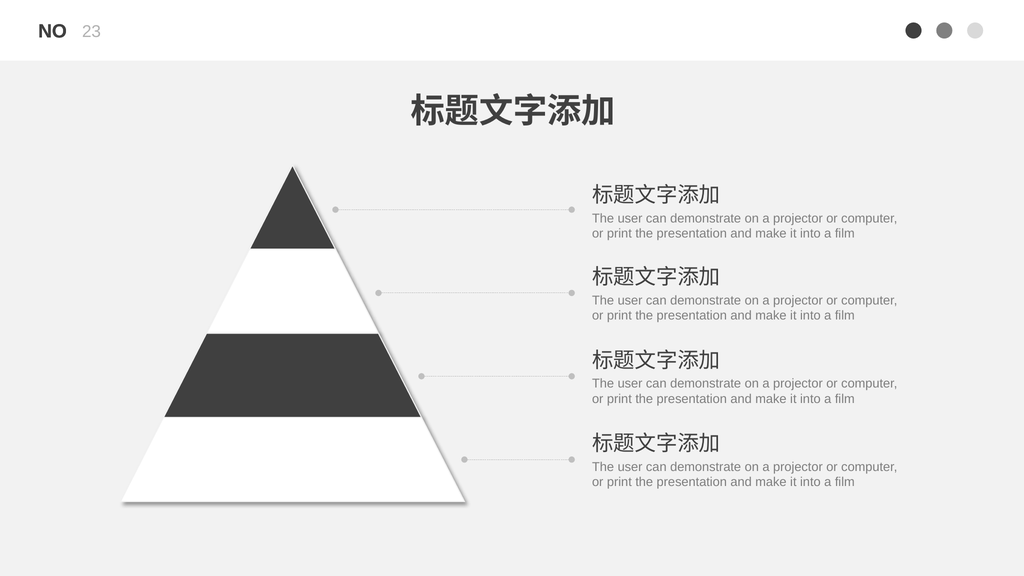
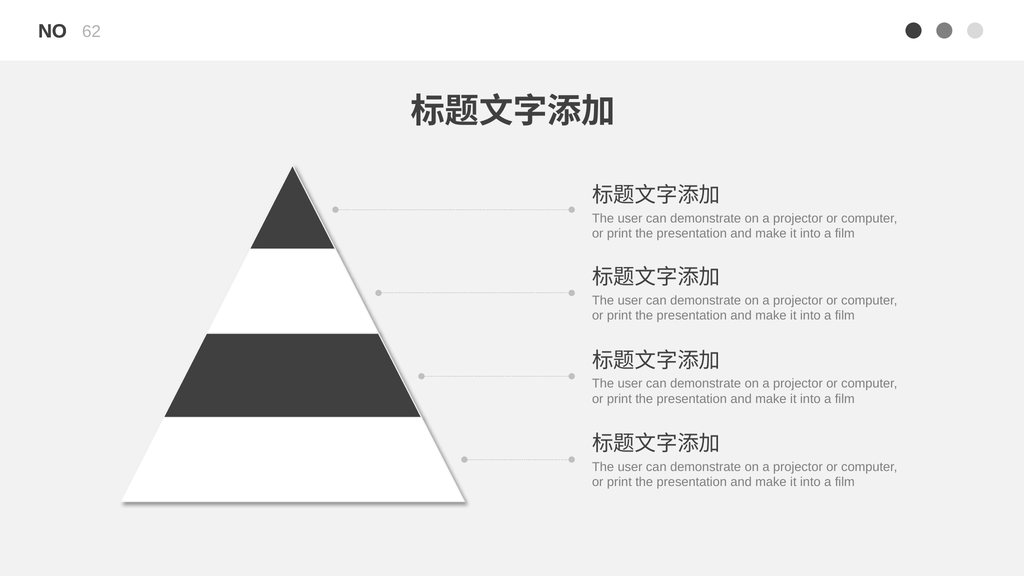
23: 23 -> 62
